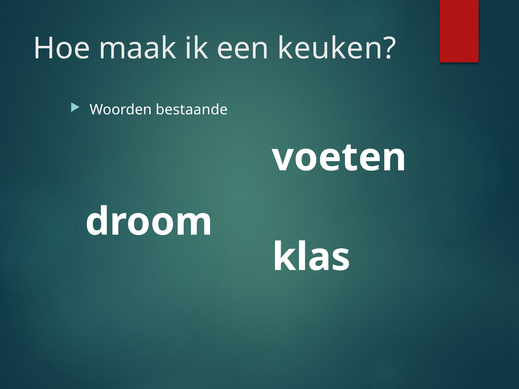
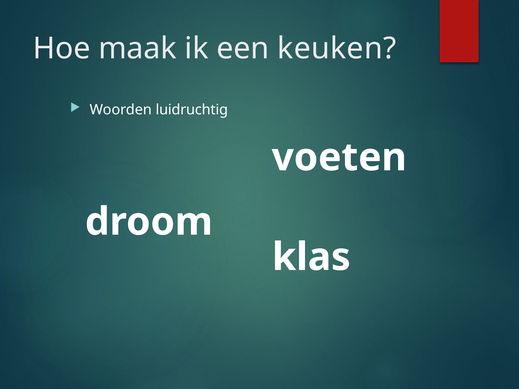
bestaande: bestaande -> luidruchtig
